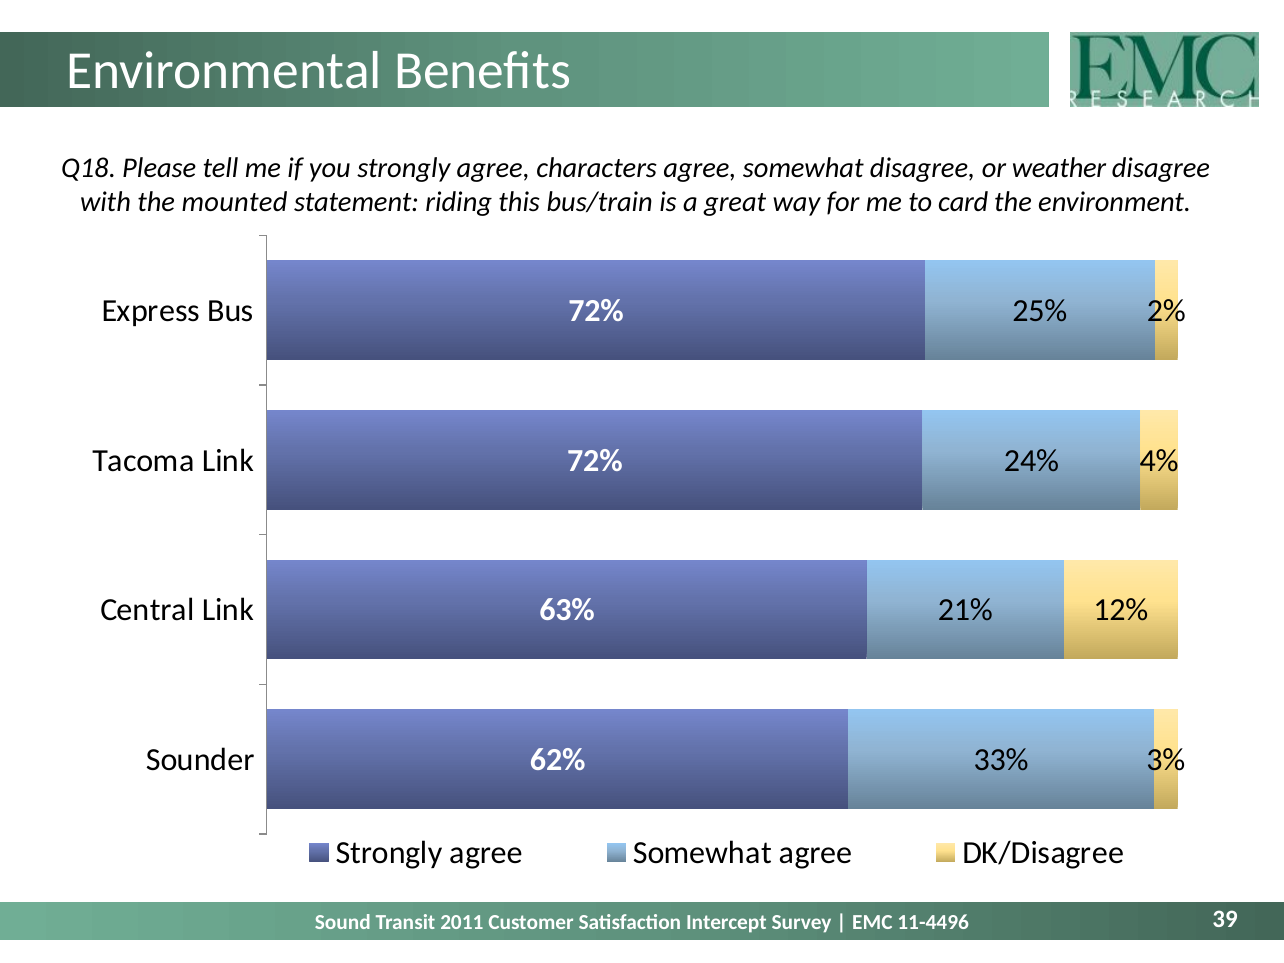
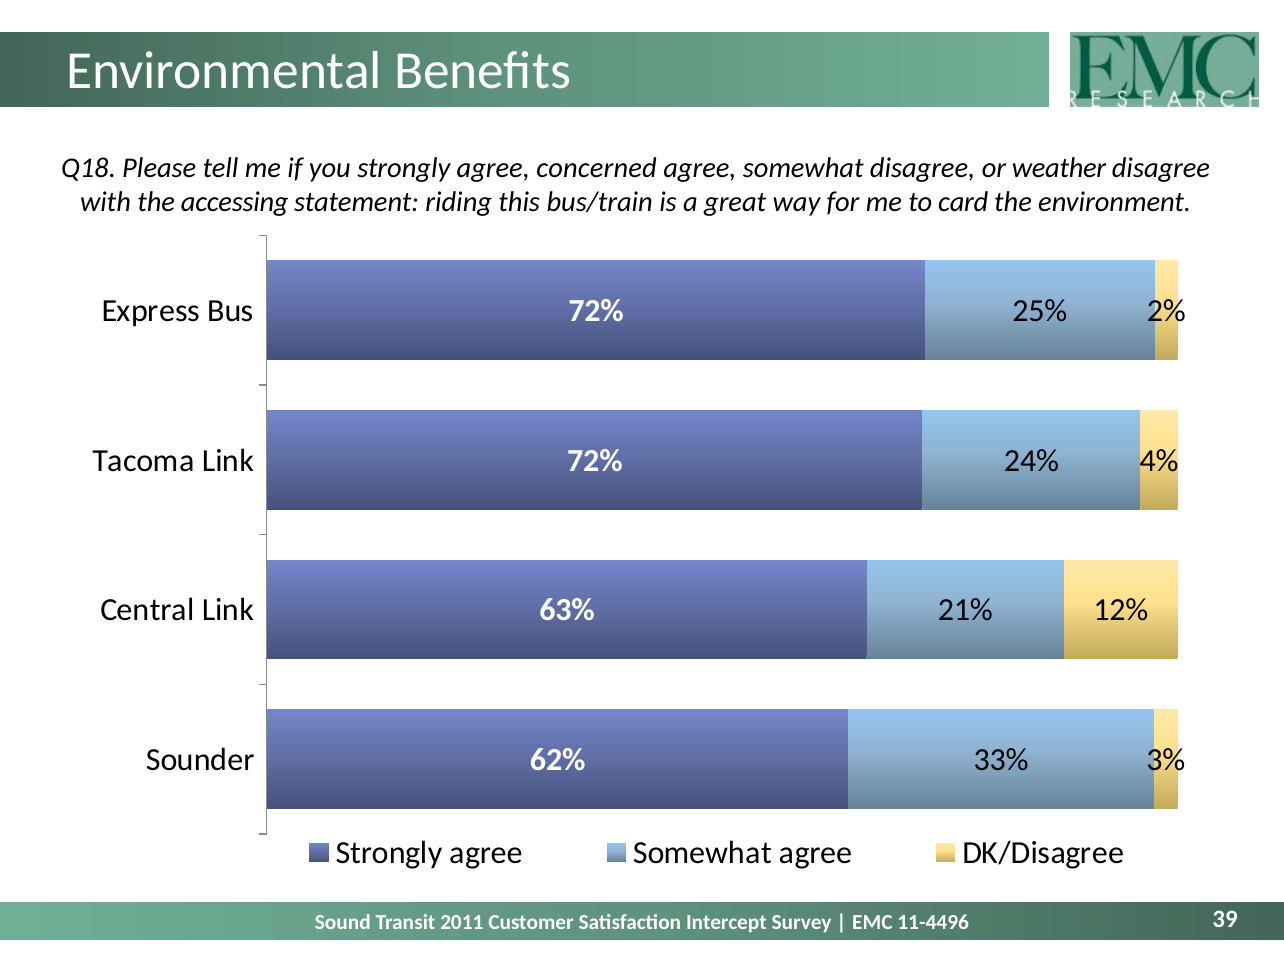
characters: characters -> concerned
mounted: mounted -> accessing
